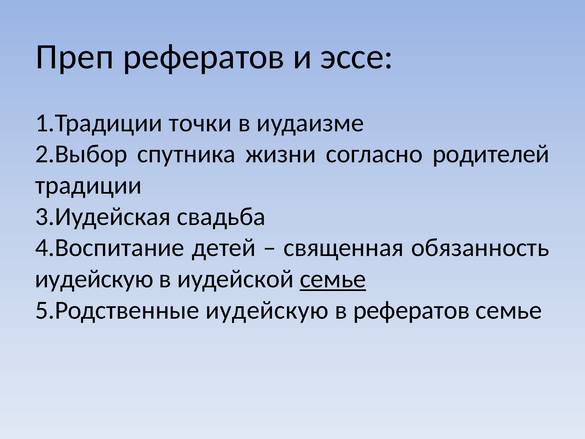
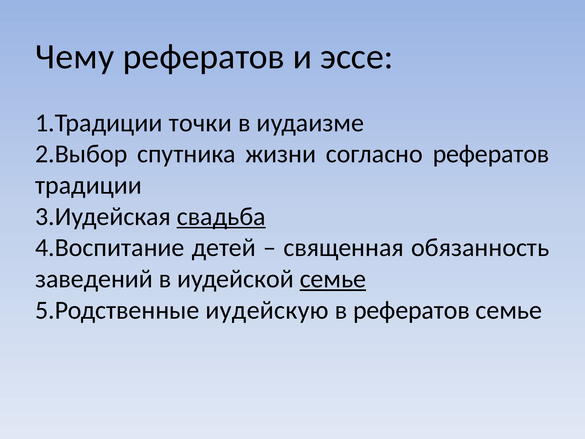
Преп: Преп -> Чему
согласно родителей: родителей -> рефератов
свадьба underline: none -> present
иудейскую at (94, 279): иудейскую -> заведений
